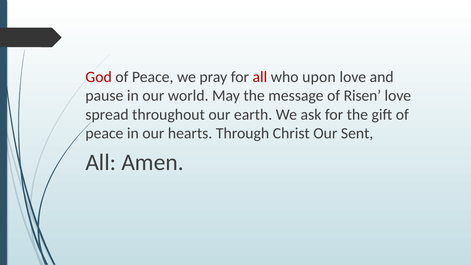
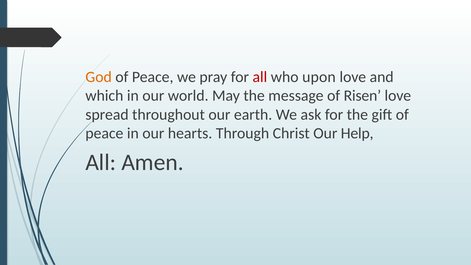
God colour: red -> orange
pause: pause -> which
Sent: Sent -> Help
